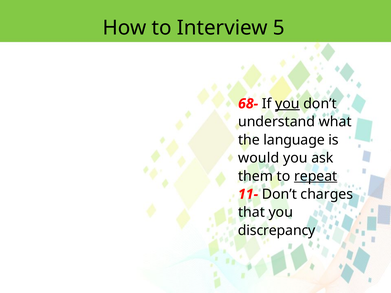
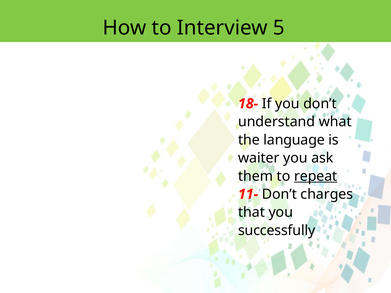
68-: 68- -> 18-
you at (287, 104) underline: present -> none
would: would -> waiter
discrepancy: discrepancy -> successfully
